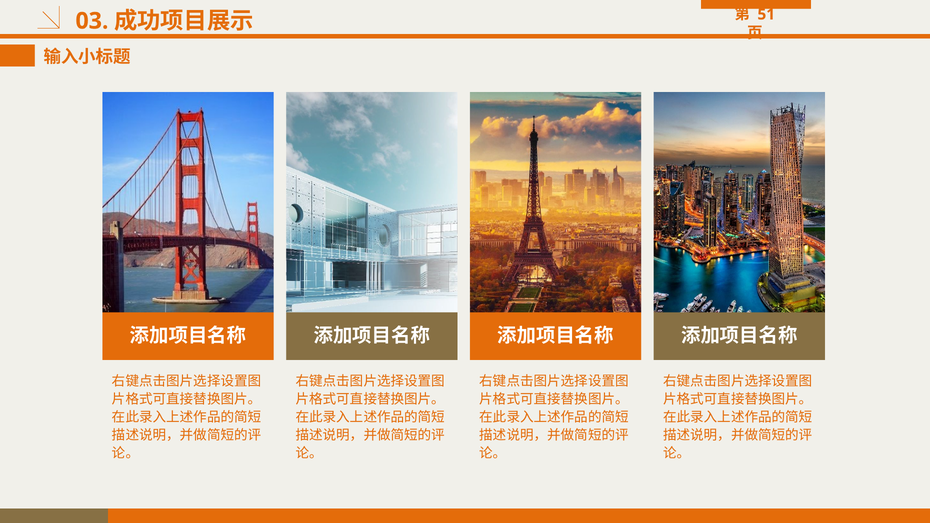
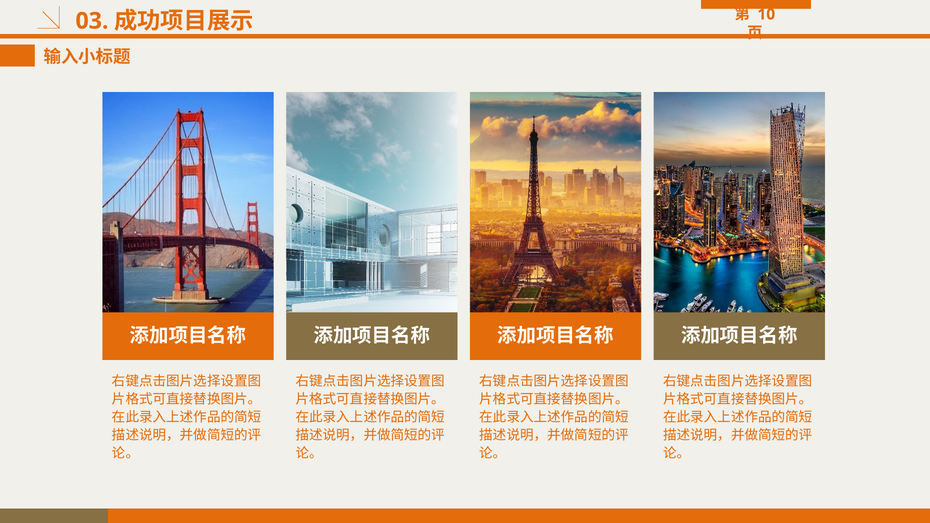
51: 51 -> 10
